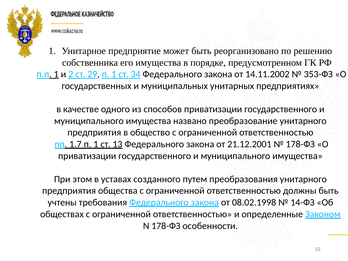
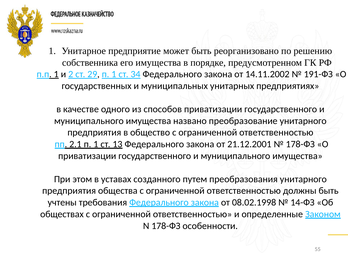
353-ФЗ: 353-ФЗ -> 191-ФЗ
1.7: 1.7 -> 2.1
